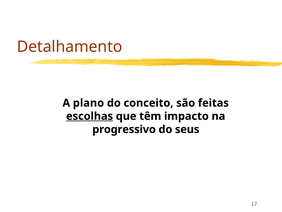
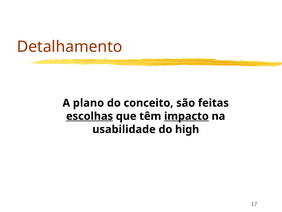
impacto underline: none -> present
progressivo: progressivo -> usabilidade
seus: seus -> high
